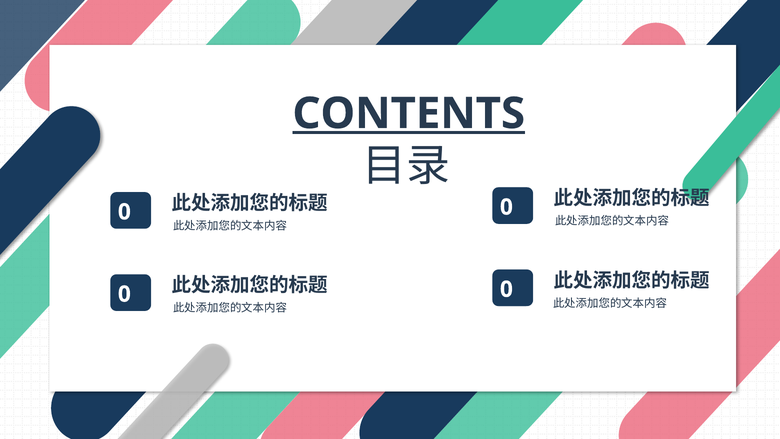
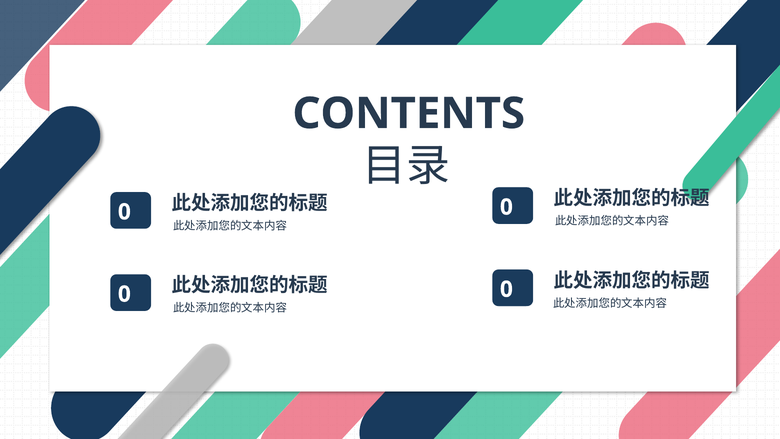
CONTENTS underline: present -> none
